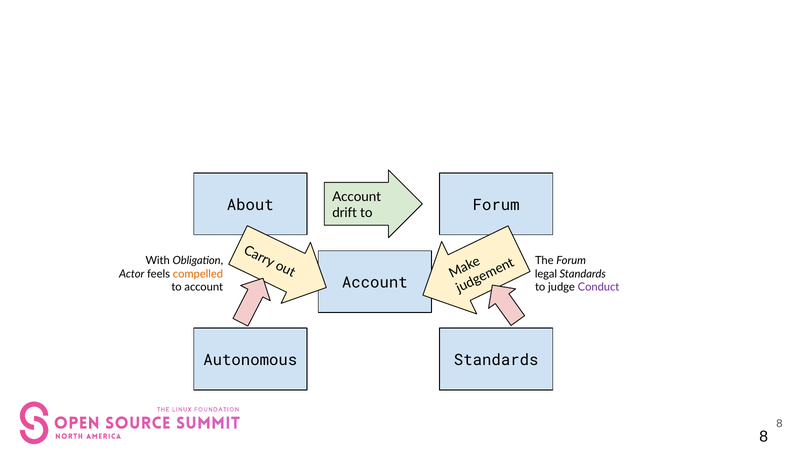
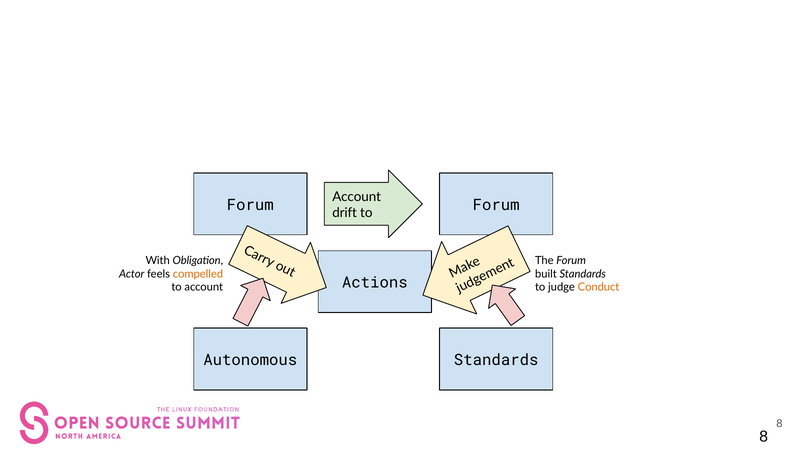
About at (250, 205): About -> Forum
legal: legal -> built
Account at (375, 283): Account -> Actions
Conduct colour: purple -> orange
